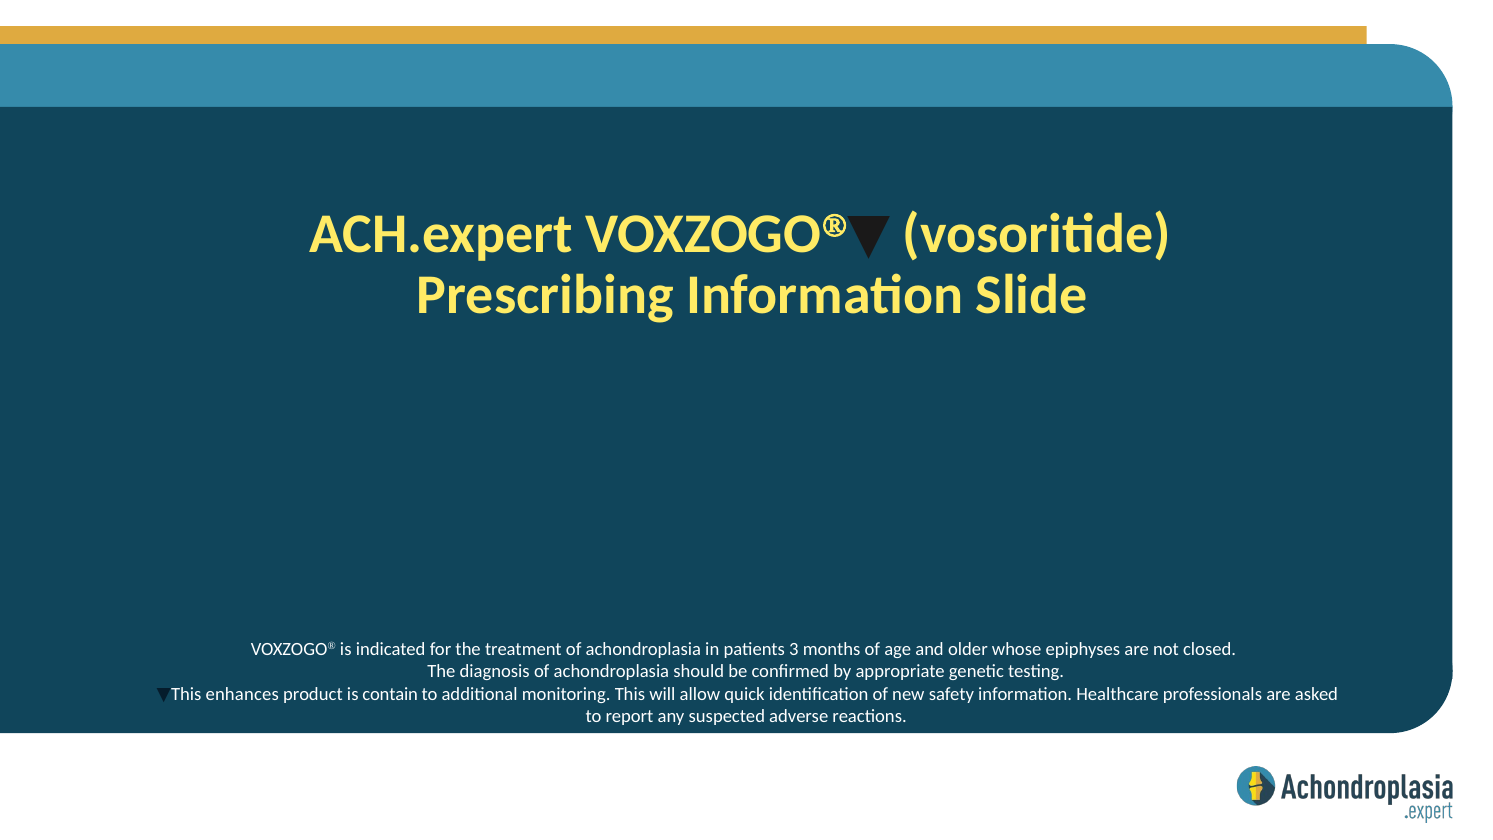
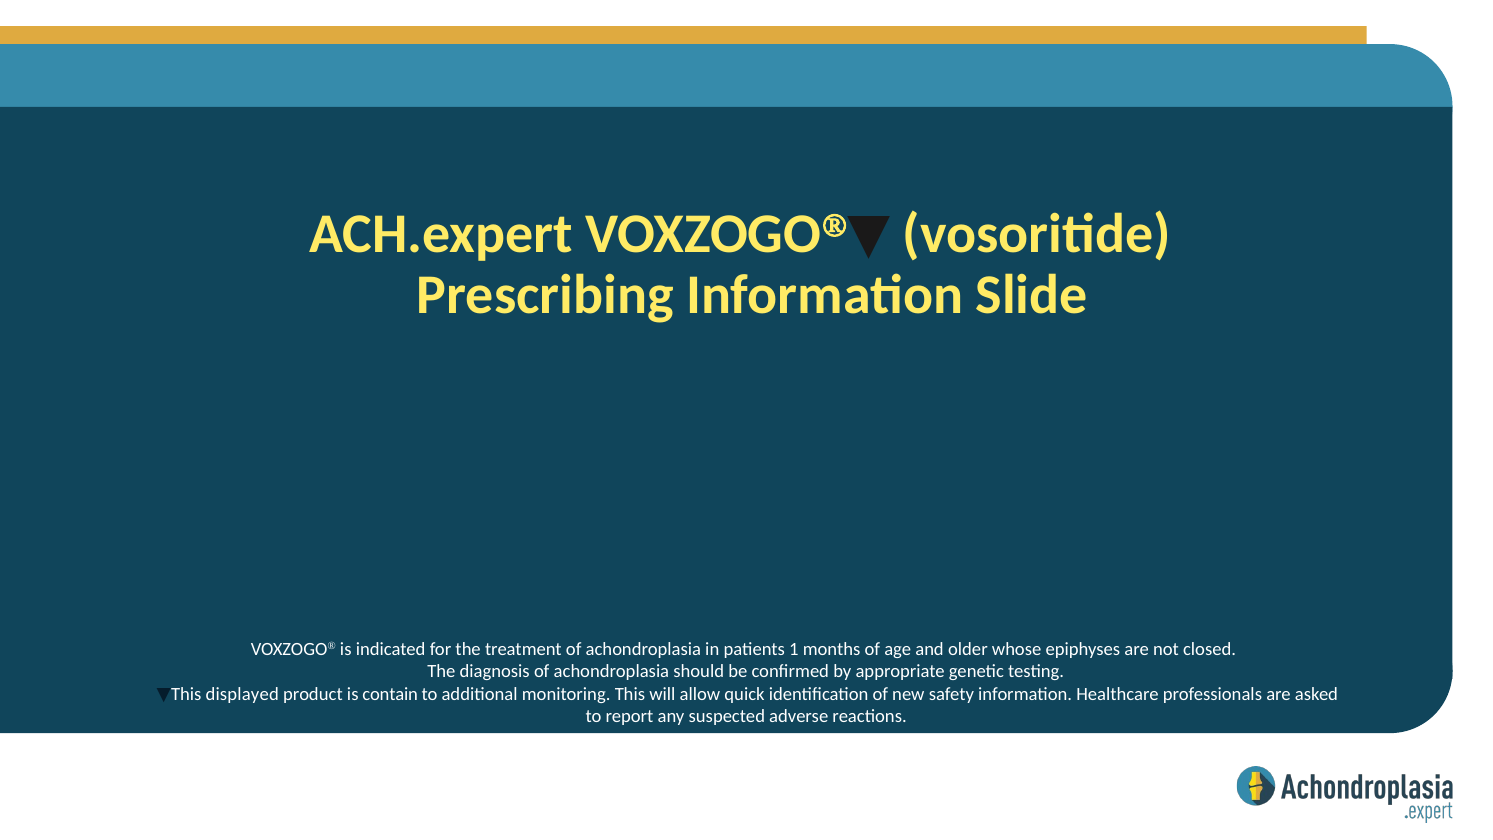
3: 3 -> 1
enhances: enhances -> displayed
